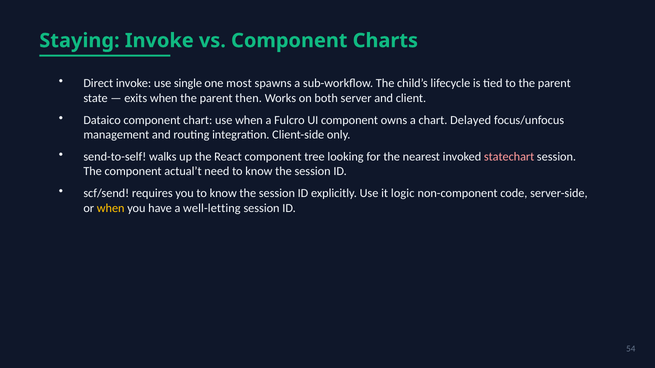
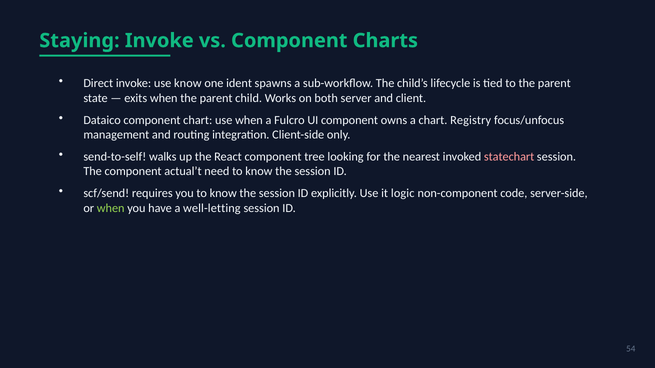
use single: single -> know
most: most -> ident
then: then -> child
Delayed: Delayed -> Registry
when at (111, 208) colour: yellow -> light green
